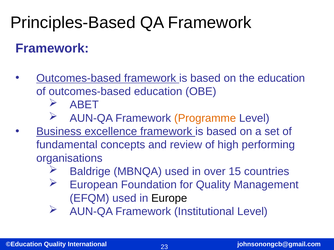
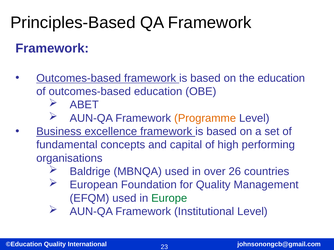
review: review -> capital
15: 15 -> 26
Europe colour: black -> green
